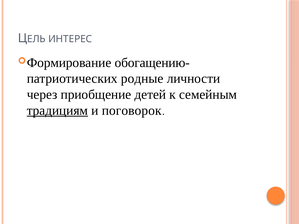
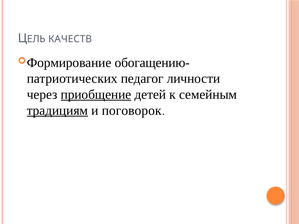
ИНТЕРЕС: ИНТЕРЕС -> КАЧЕСТВ
родные: родные -> педагог
приобщение underline: none -> present
